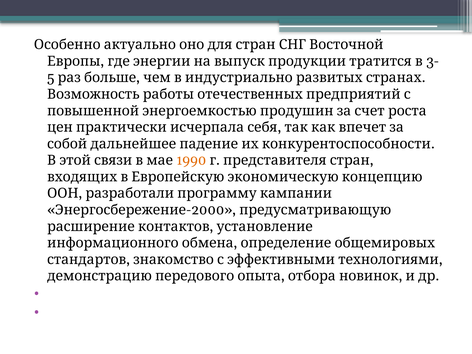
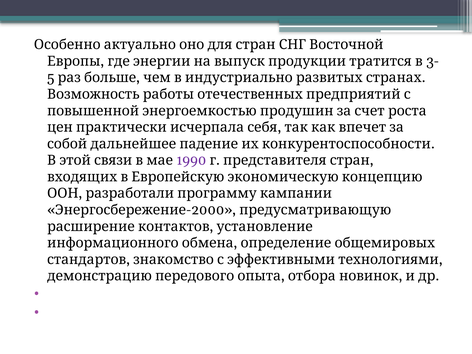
1990 colour: orange -> purple
